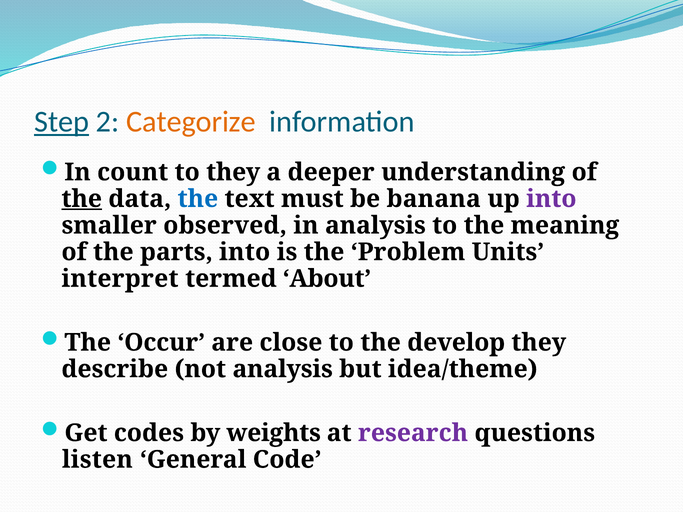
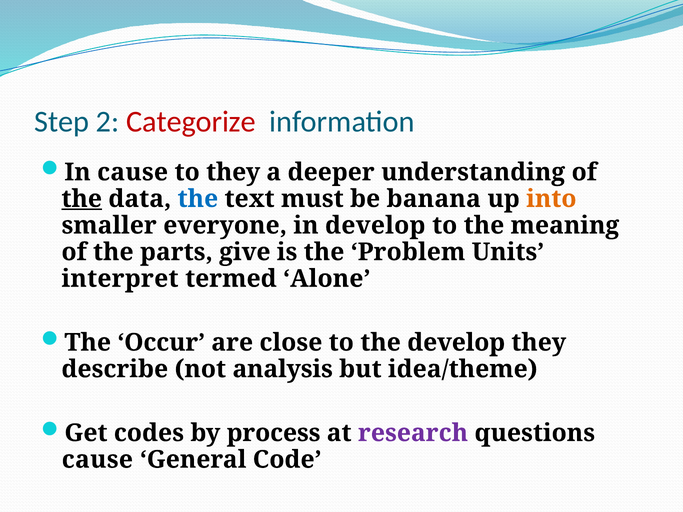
Step underline: present -> none
Categorize colour: orange -> red
In count: count -> cause
into at (551, 199) colour: purple -> orange
observed: observed -> everyone
in analysis: analysis -> develop
parts into: into -> give
About: About -> Alone
weights: weights -> process
listen at (97, 460): listen -> cause
